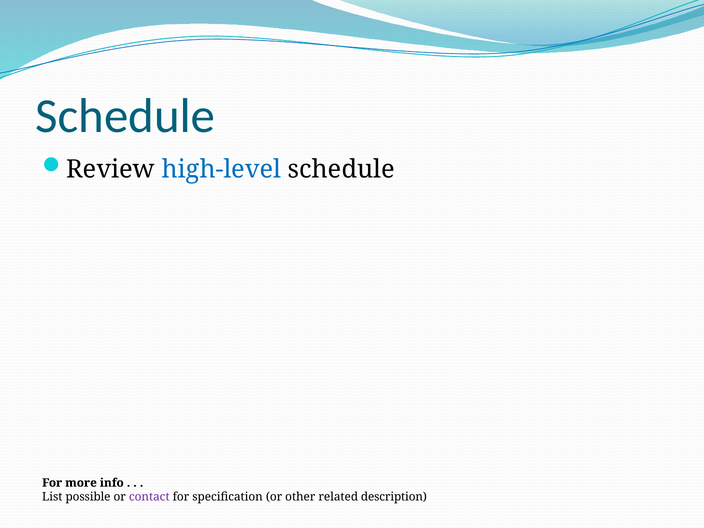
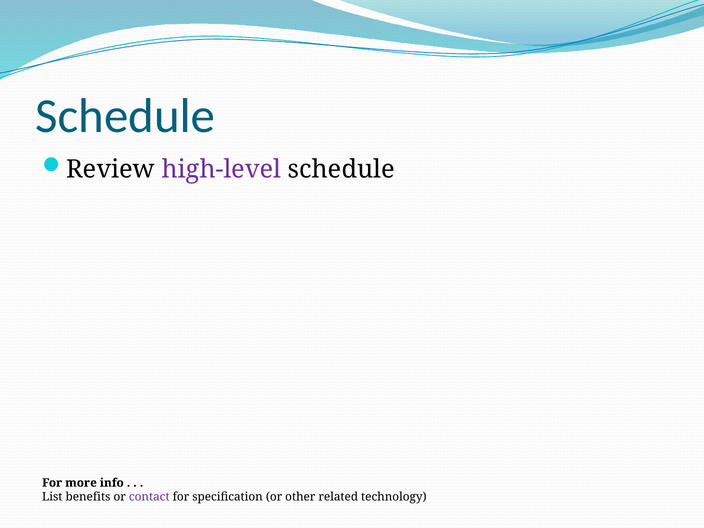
high-level colour: blue -> purple
possible: possible -> benefits
description: description -> technology
